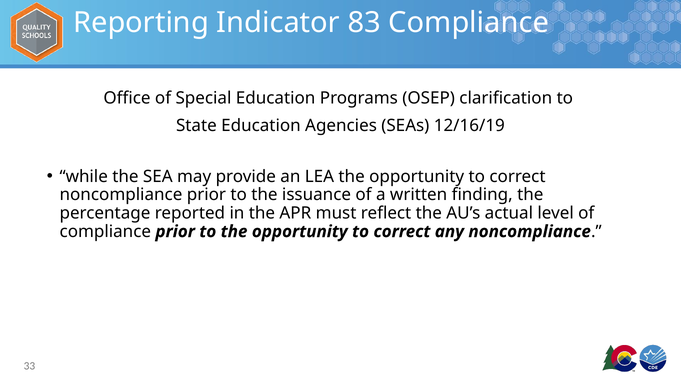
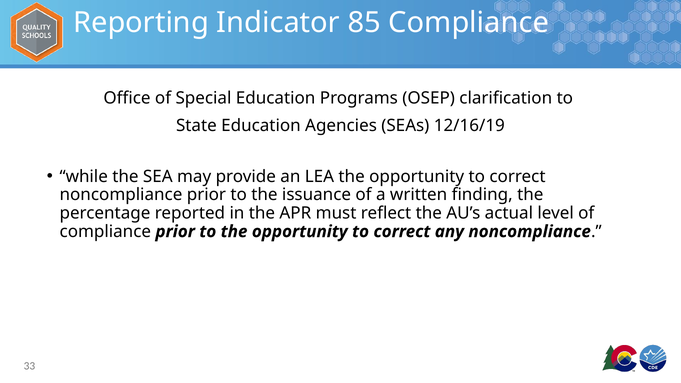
83: 83 -> 85
